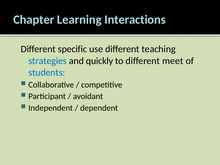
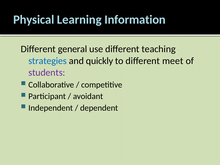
Chapter: Chapter -> Physical
Interactions: Interactions -> Information
specific: specific -> general
students colour: blue -> purple
